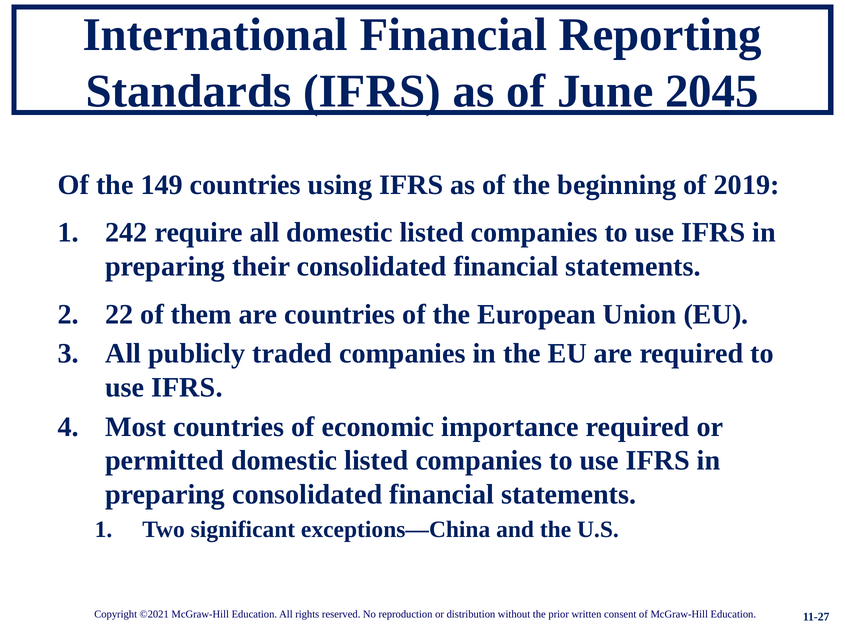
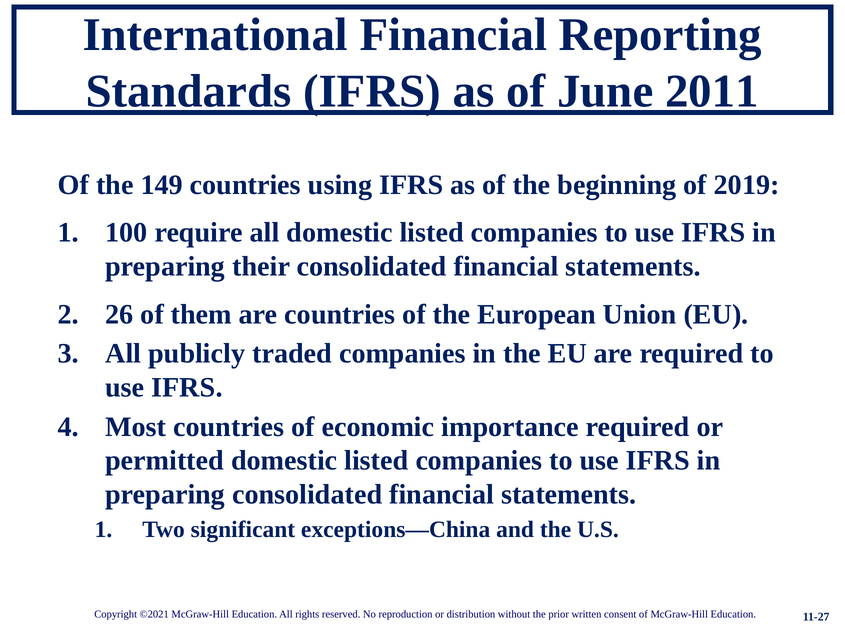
2045: 2045 -> 2011
242: 242 -> 100
22: 22 -> 26
